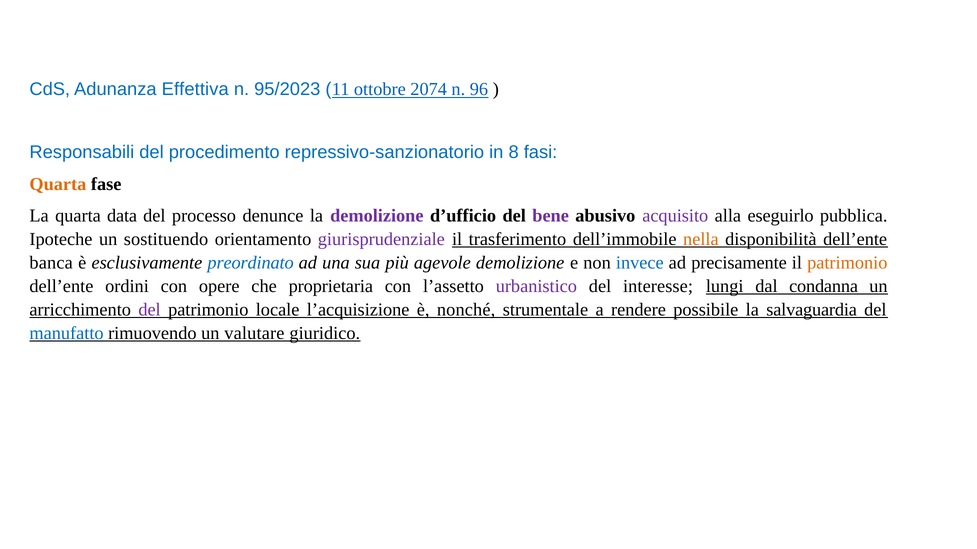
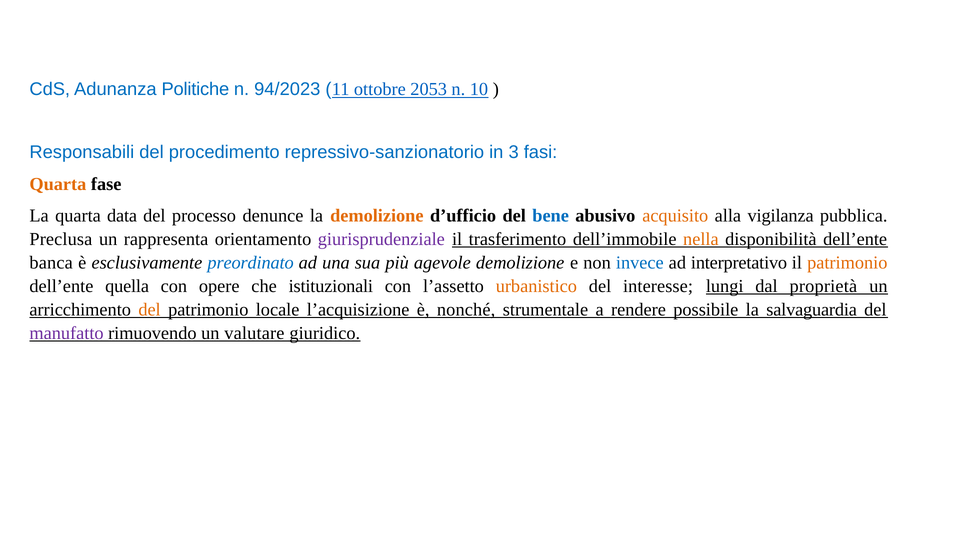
Effettiva: Effettiva -> Politiche
95/2023: 95/2023 -> 94/2023
2074: 2074 -> 2053
96: 96 -> 10
8: 8 -> 3
demolizione at (377, 216) colour: purple -> orange
bene colour: purple -> blue
acquisito colour: purple -> orange
eseguirlo: eseguirlo -> vigilanza
Ipoteche: Ipoteche -> Preclusa
sostituendo: sostituendo -> rappresenta
precisamente: precisamente -> interpretativo
ordini: ordini -> quella
proprietaria: proprietaria -> istituzionali
urbanistico colour: purple -> orange
condanna: condanna -> proprietà
del at (150, 310) colour: purple -> orange
manufatto colour: blue -> purple
